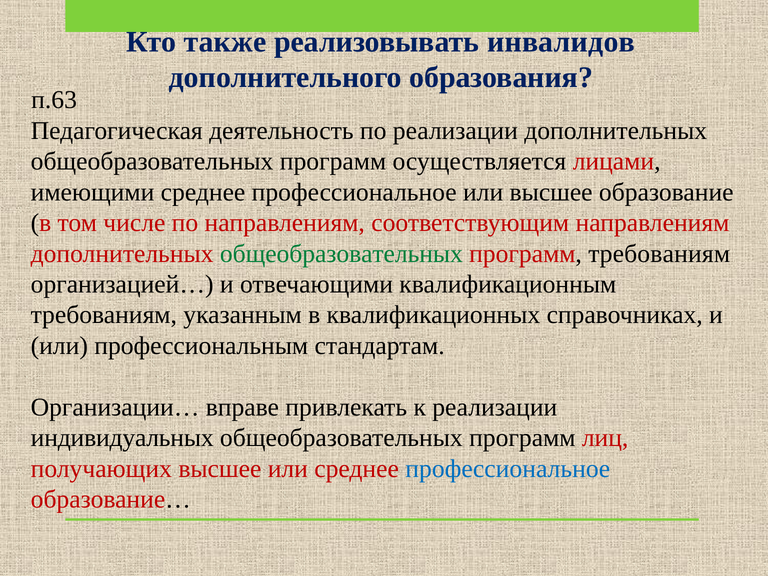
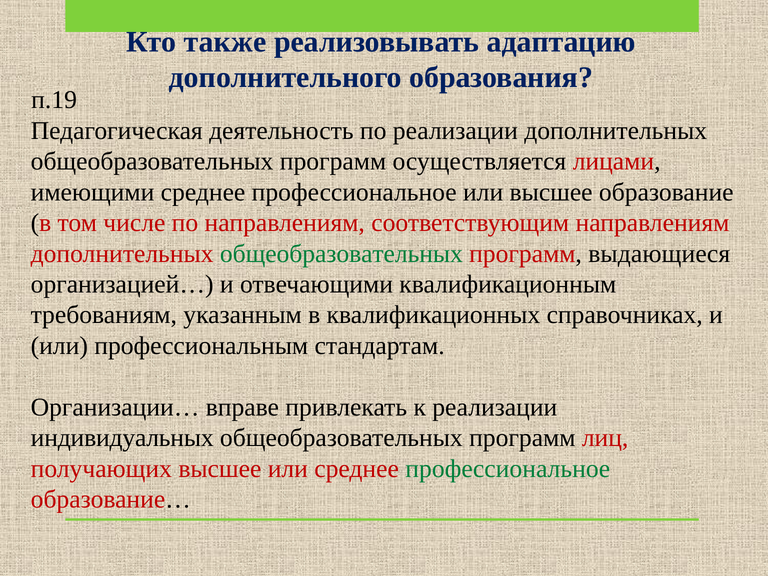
инвалидов: инвалидов -> адаптацию
п.63: п.63 -> п.19
программ требованиям: требованиям -> выдающиеся
профессиональное at (508, 469) colour: blue -> green
